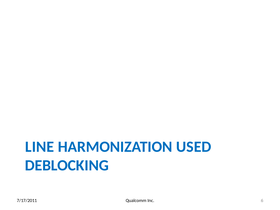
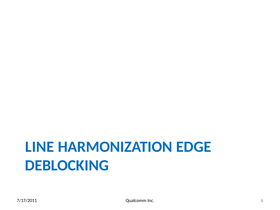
USED: USED -> EDGE
